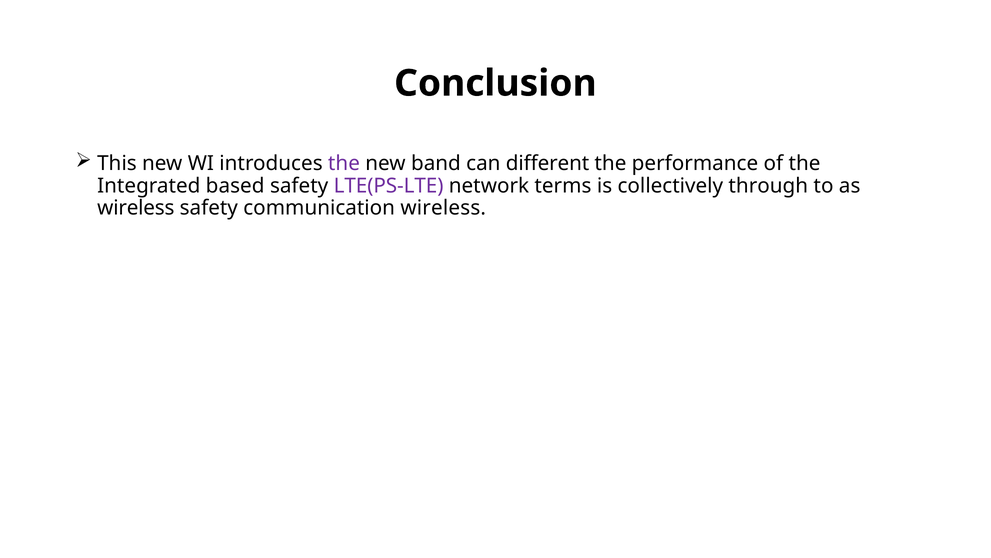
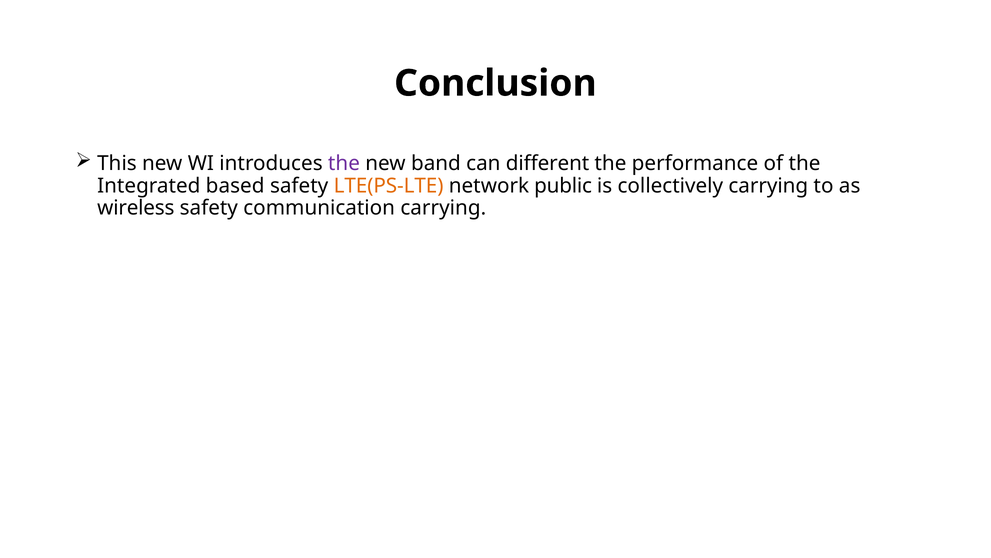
LTE(PS-LTE colour: purple -> orange
terms: terms -> public
collectively through: through -> carrying
communication wireless: wireless -> carrying
